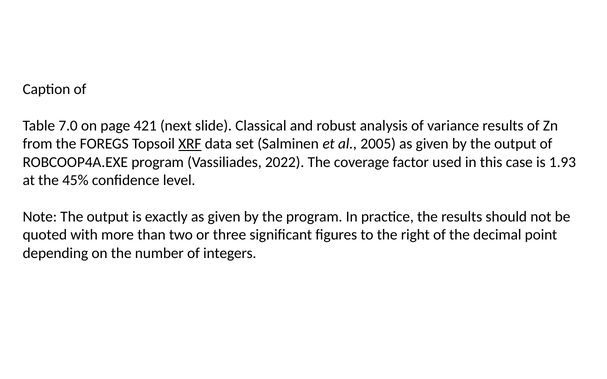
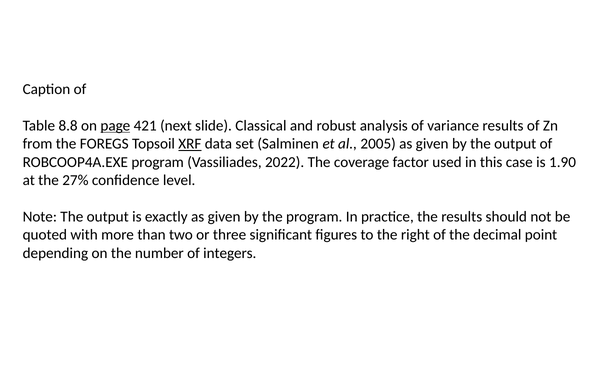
7.0: 7.0 -> 8.8
page underline: none -> present
1.93: 1.93 -> 1.90
45%: 45% -> 27%
